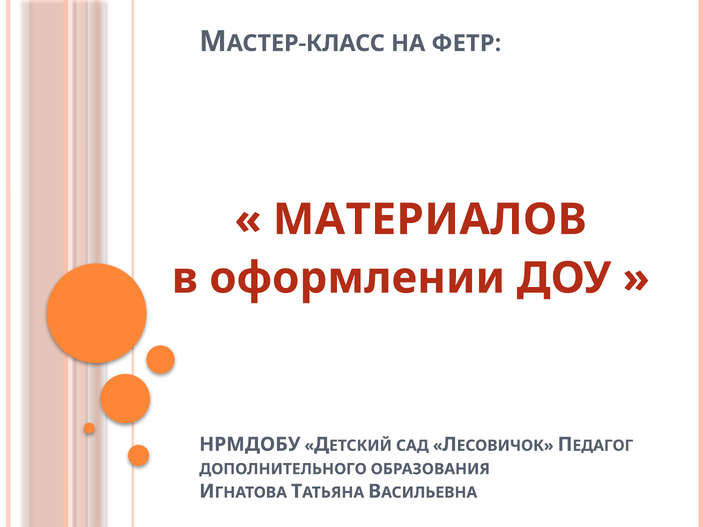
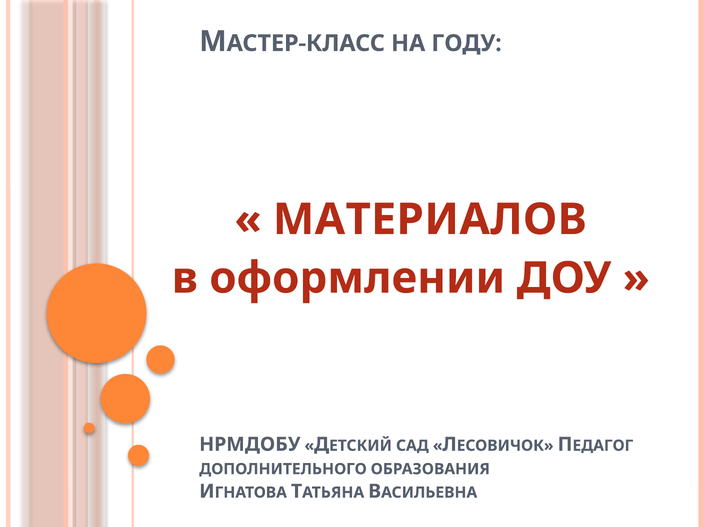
ФЕТР: ФЕТР -> ГОДУ
